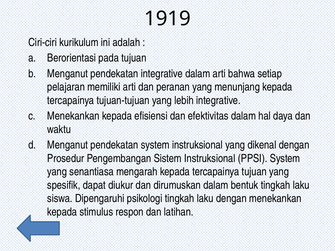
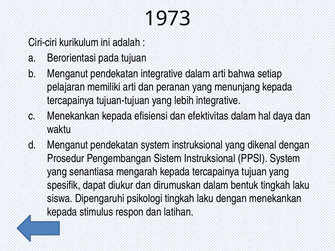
1919: 1919 -> 1973
